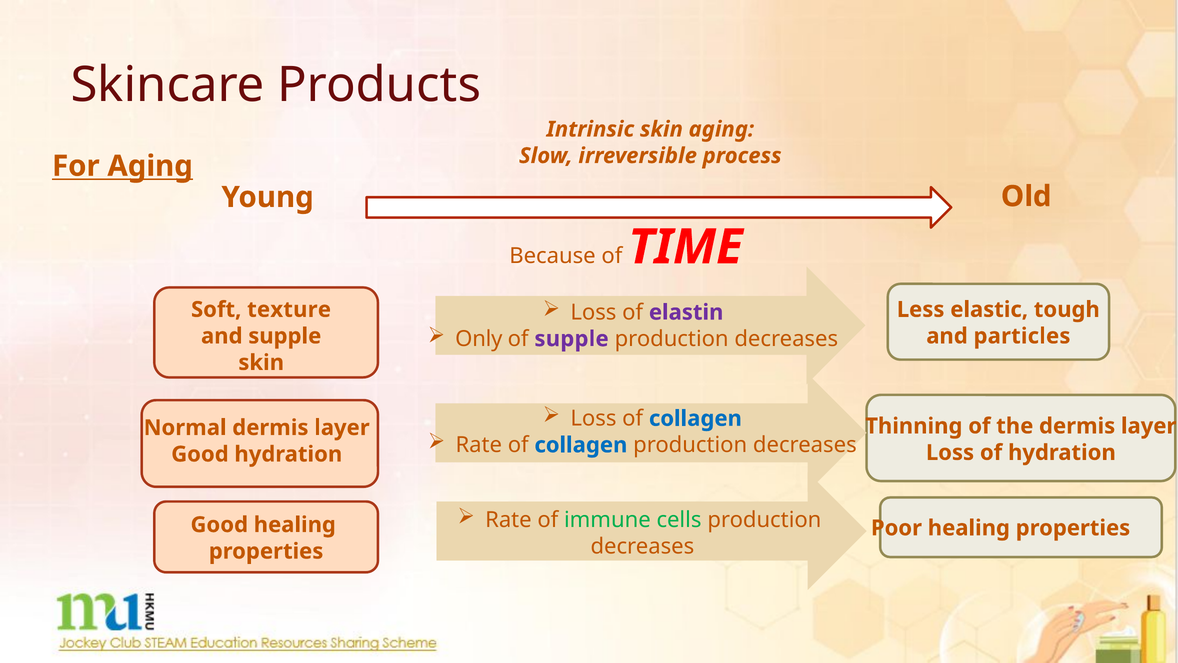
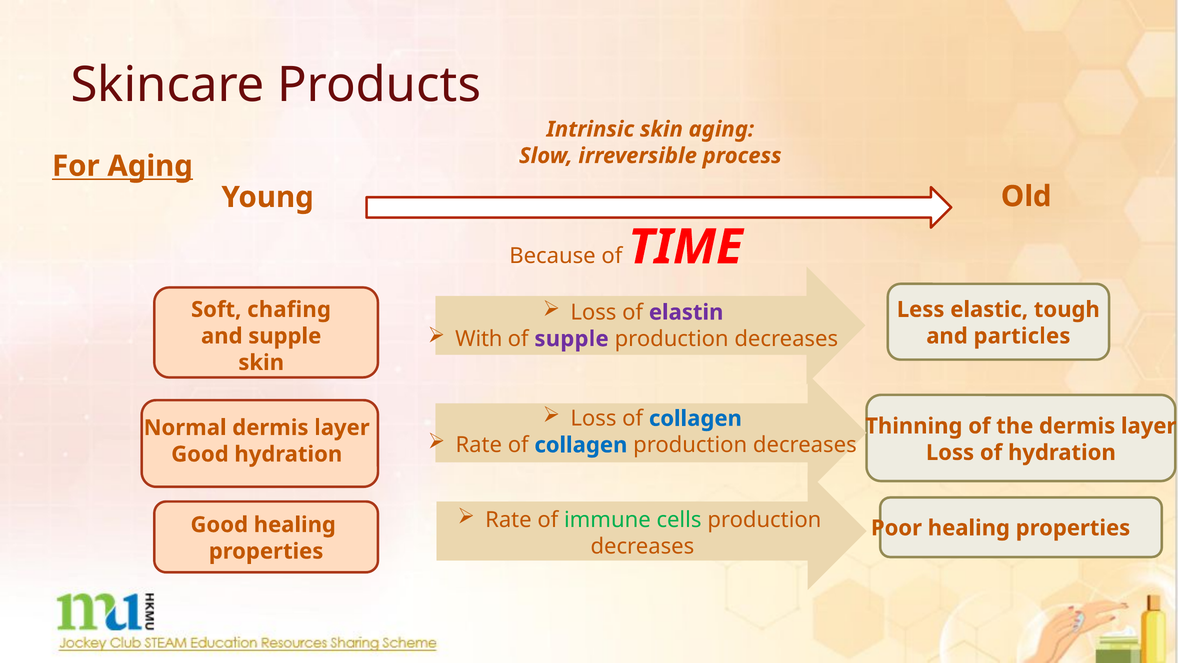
texture: texture -> chafing
Only: Only -> With
